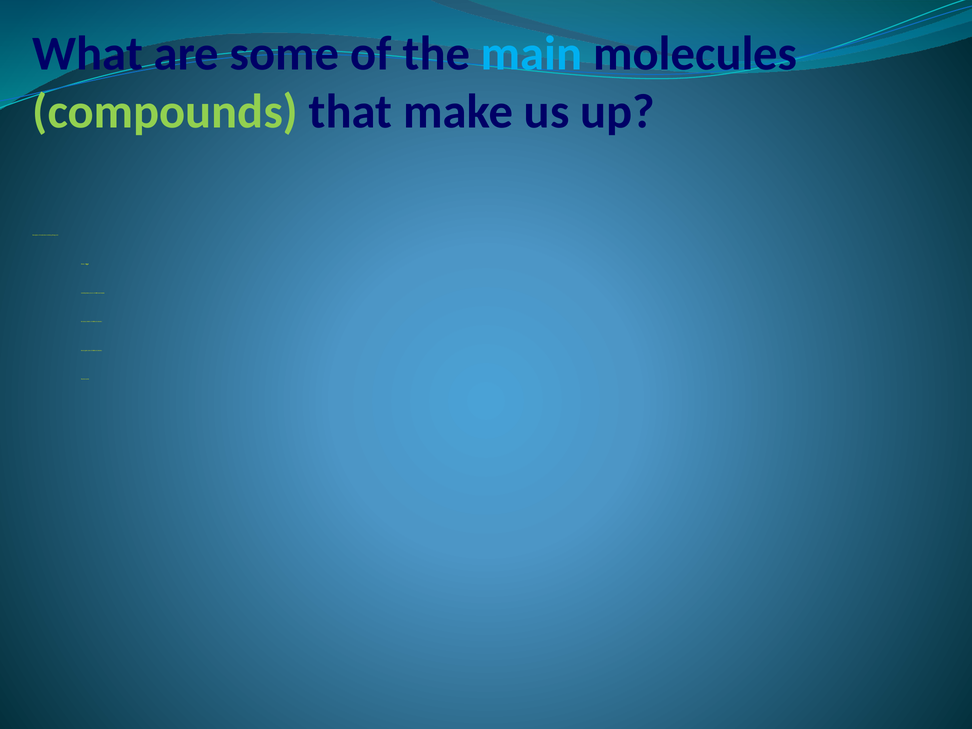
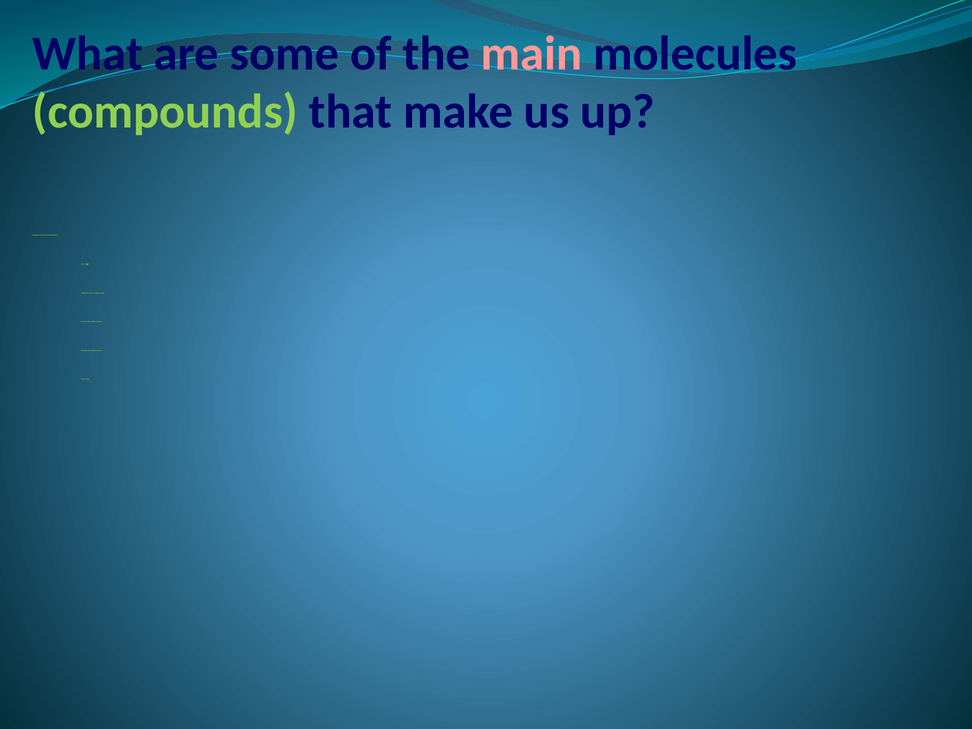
main colour: light blue -> pink
